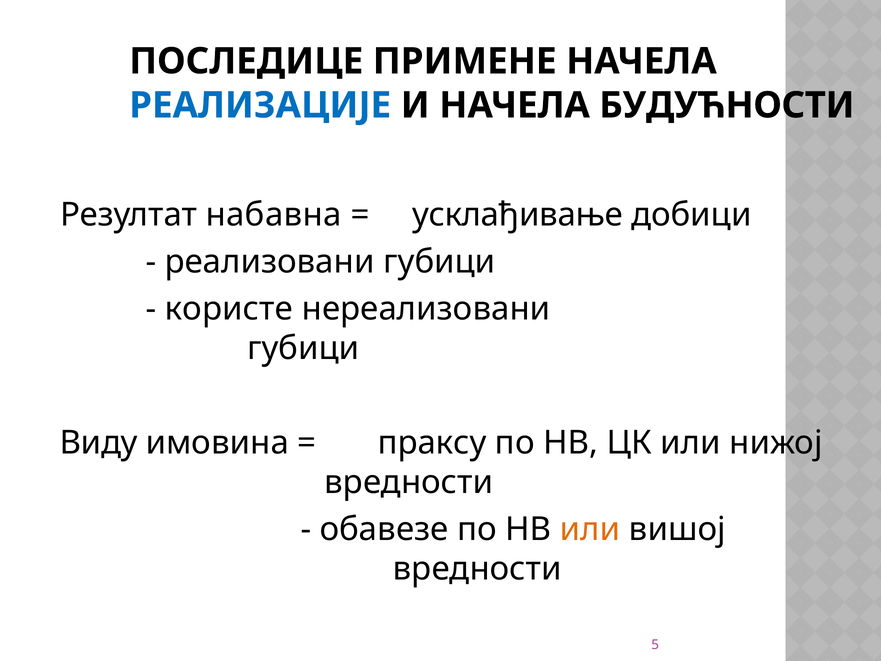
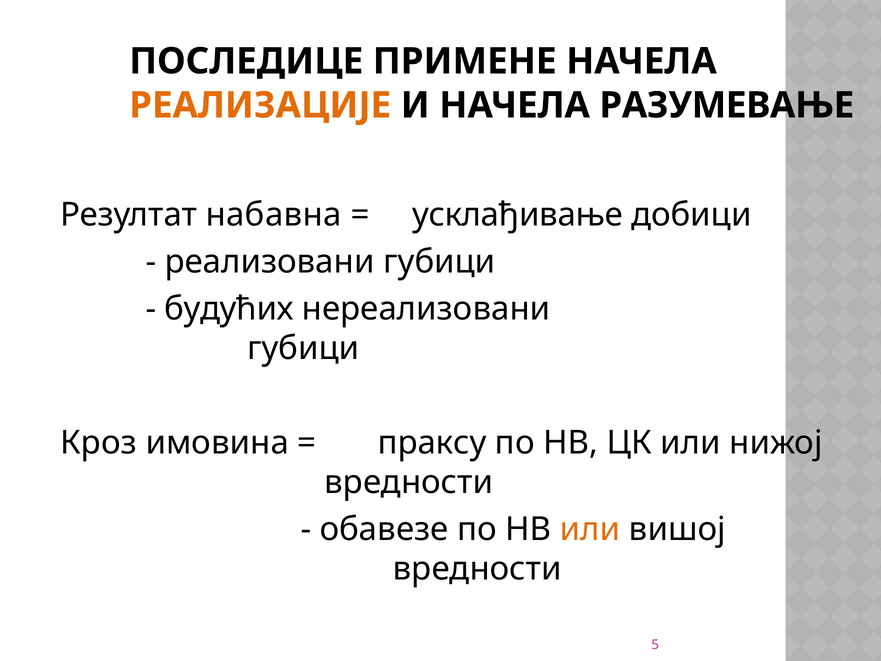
РЕАЛИЗАЦИЈЕ colour: blue -> orange
БУДУЋНОСТИ: БУДУЋНОСТИ -> РАЗУМЕВАЊЕ
користе: користе -> будућих
Виду: Виду -> Кроз
